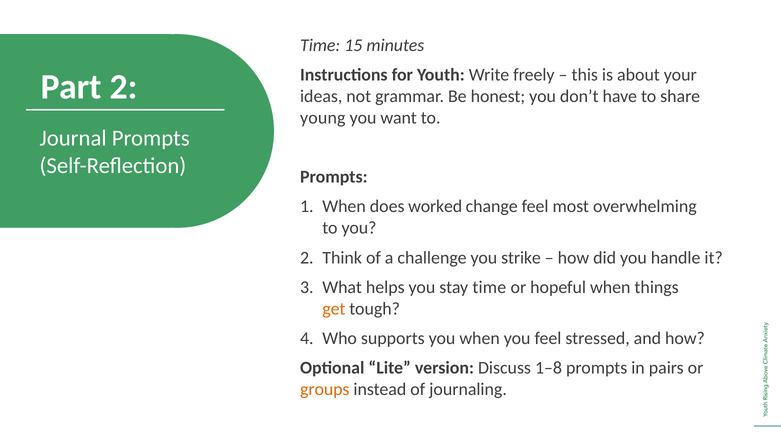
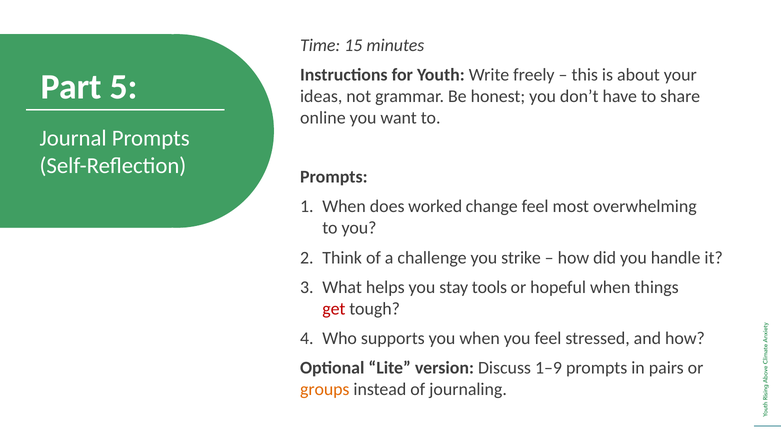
Part 2: 2 -> 5
young: young -> online
stay time: time -> tools
get colour: orange -> red
1–8: 1–8 -> 1–9
